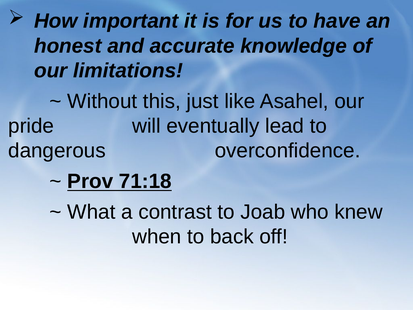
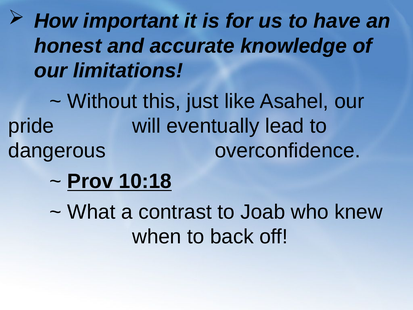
71:18: 71:18 -> 10:18
